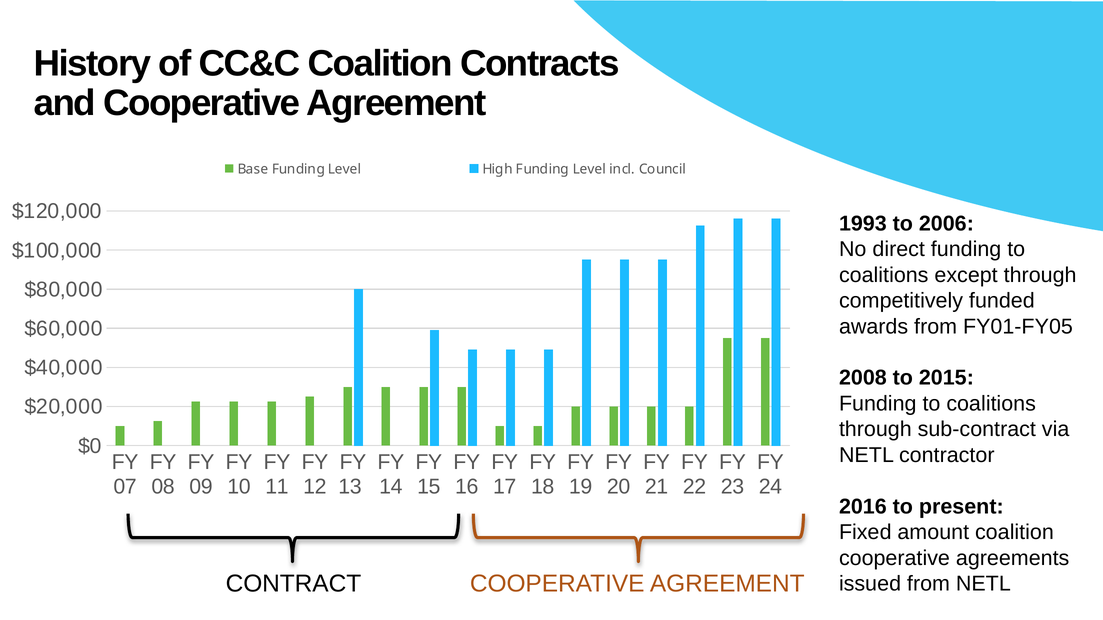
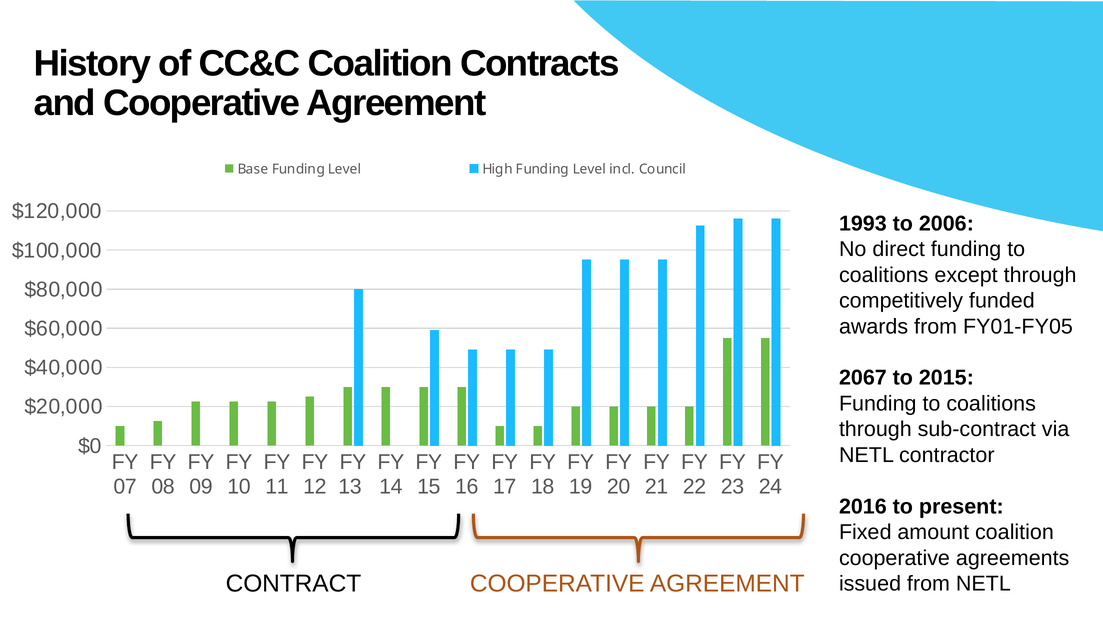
2008: 2008 -> 2067
